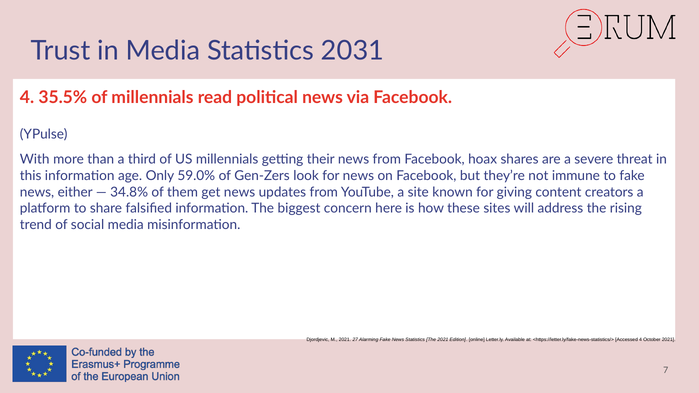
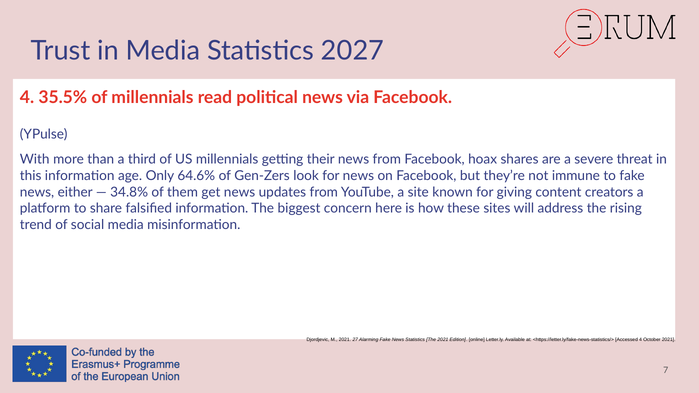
2031: 2031 -> 2027
59.0%: 59.0% -> 64.6%
